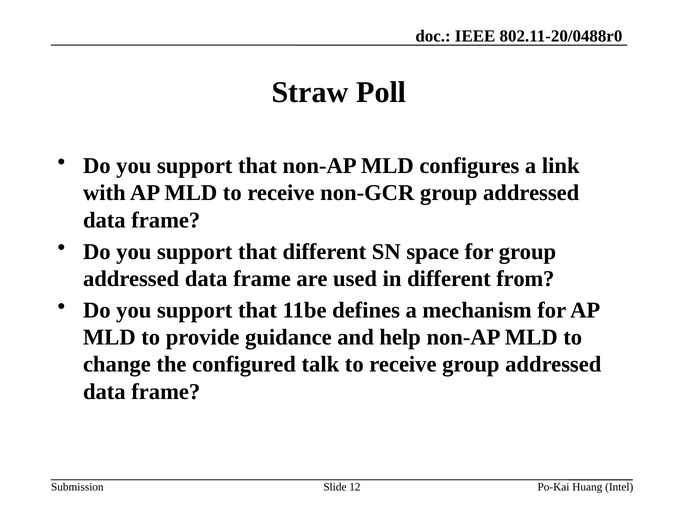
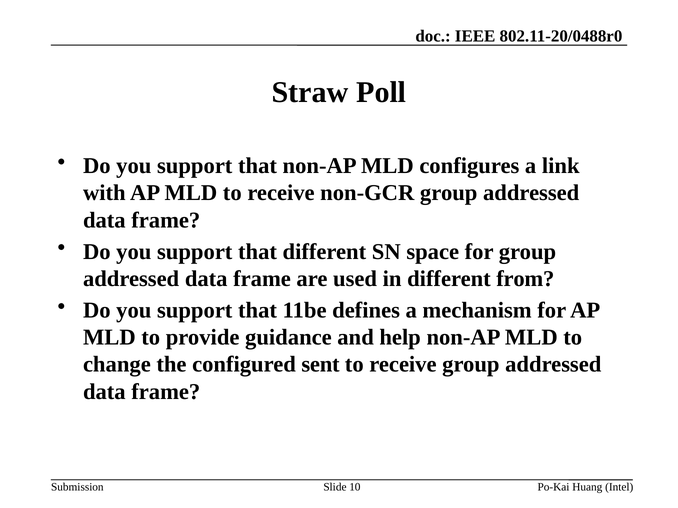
talk: talk -> sent
12: 12 -> 10
